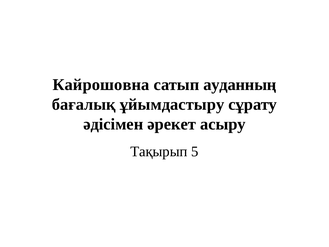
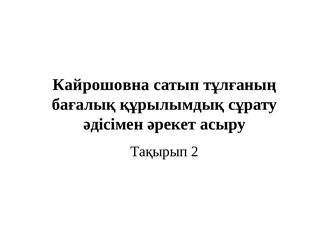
ауданның: ауданның -> тұлғаның
ұйымдастыру: ұйымдастыру -> құрылымдық
5: 5 -> 2
